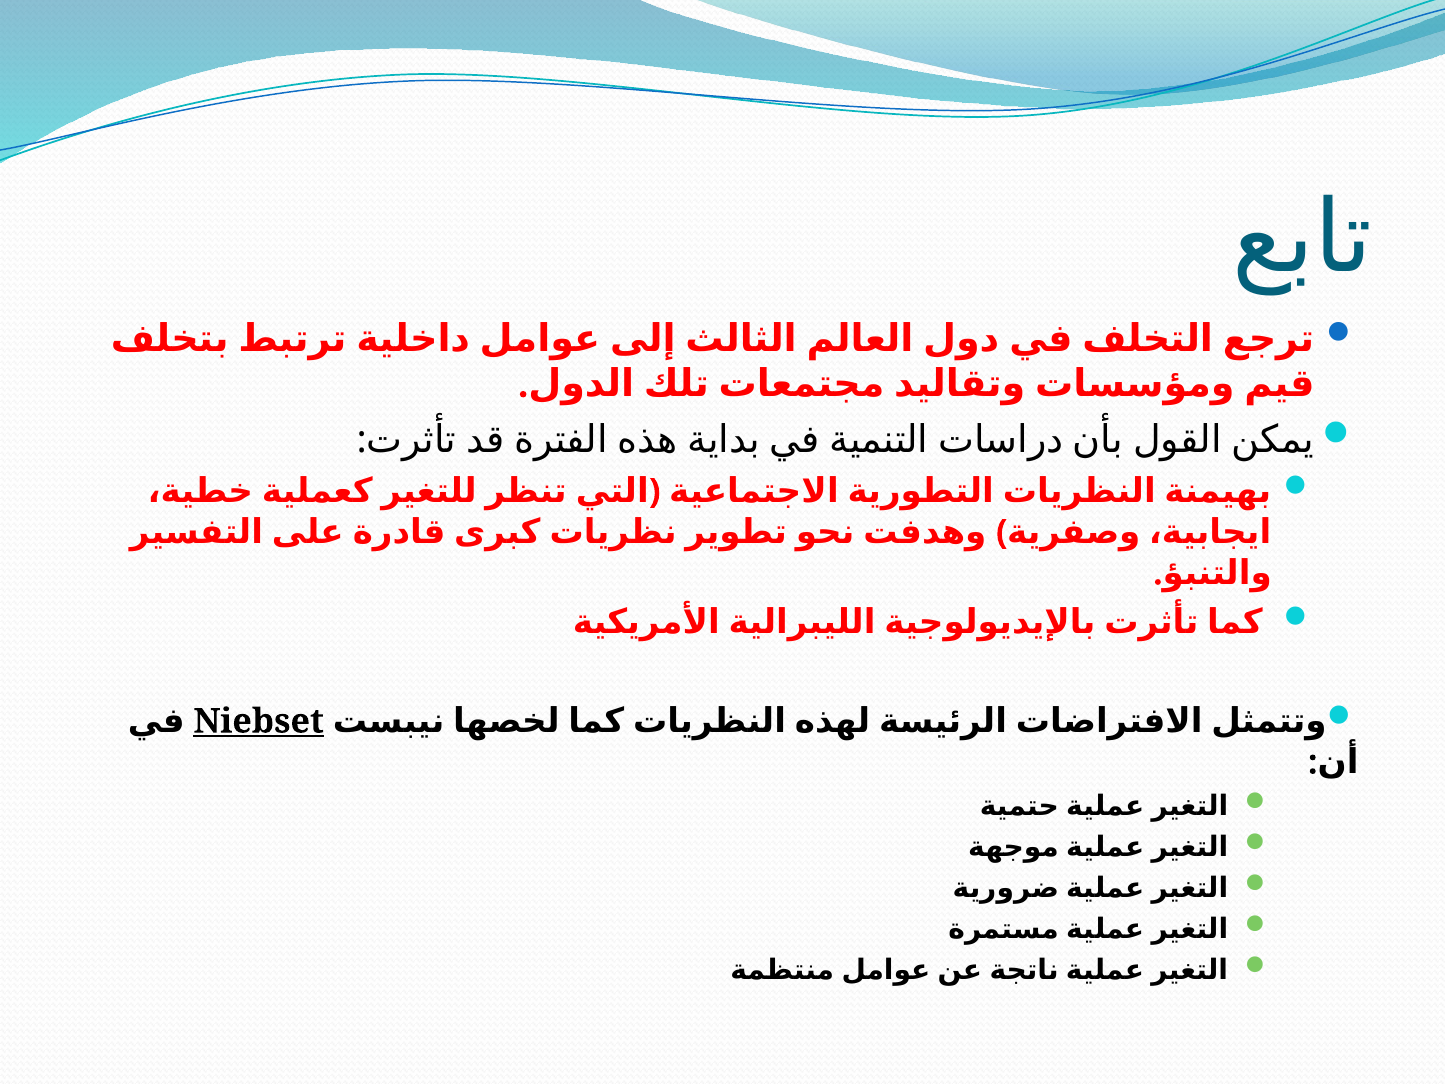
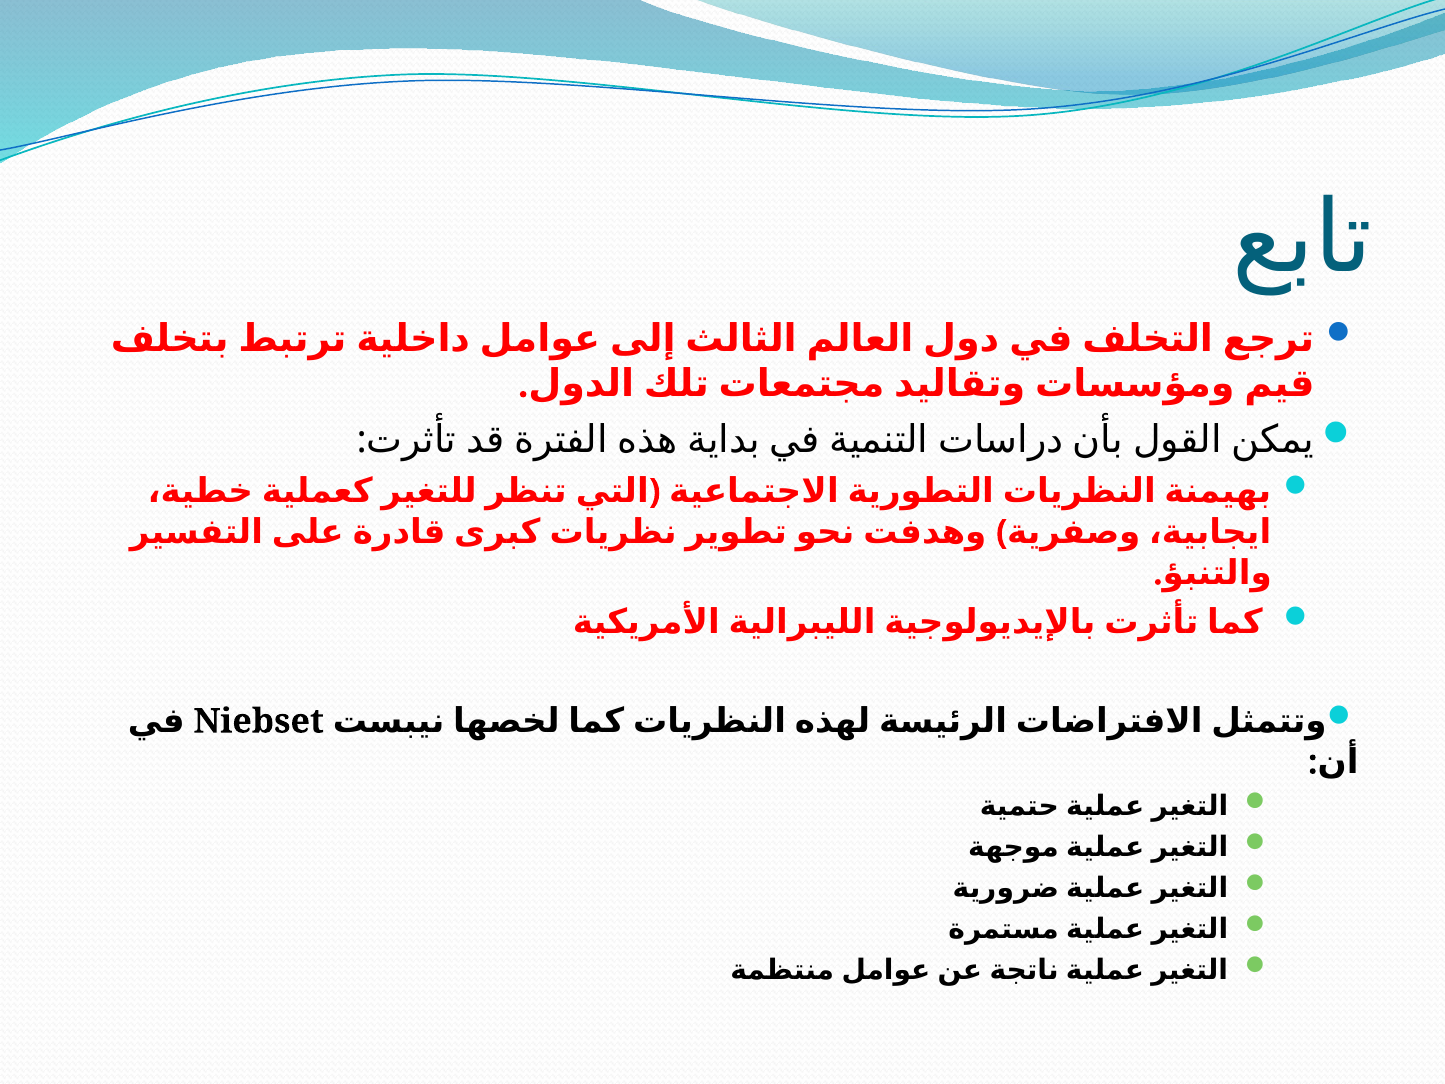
Niebset underline: present -> none
